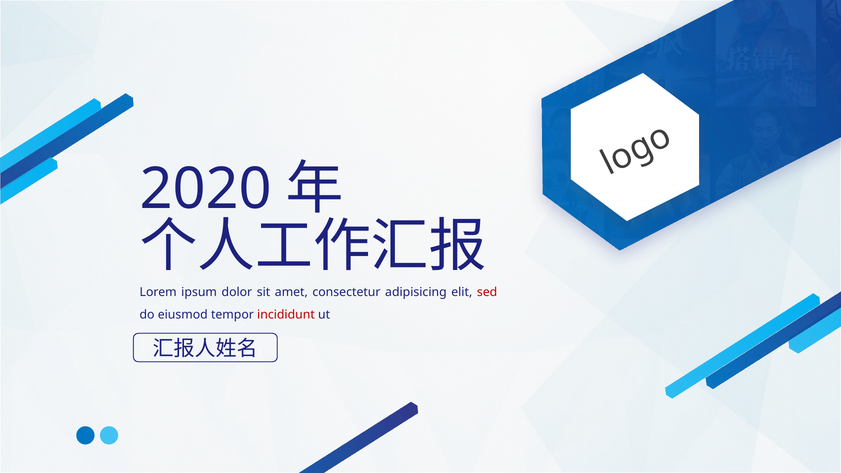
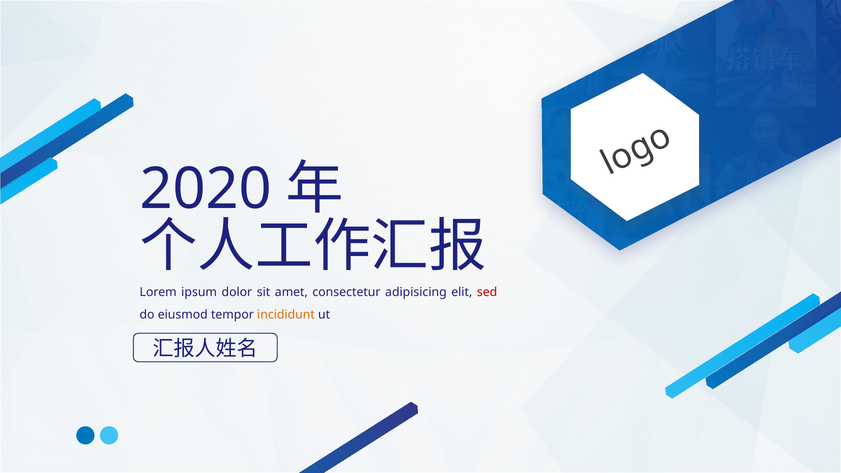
incididunt colour: red -> orange
